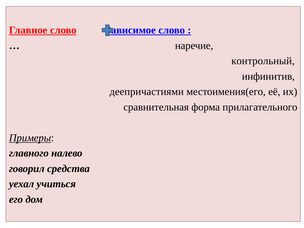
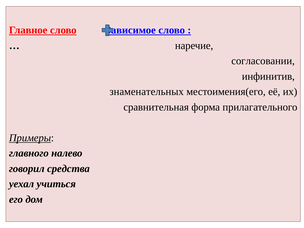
контрольный: контрольный -> согласовании
деепричастиями: деепричастиями -> знаменательных
